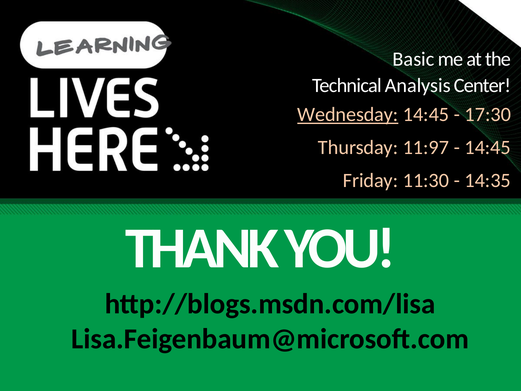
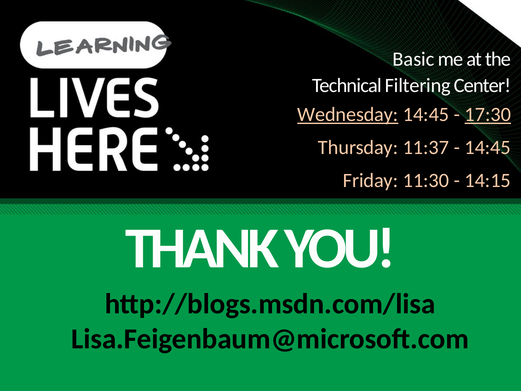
Analysis: Analysis -> Filtering
17:30 underline: none -> present
11:97: 11:97 -> 11:37
14:35: 14:35 -> 14:15
